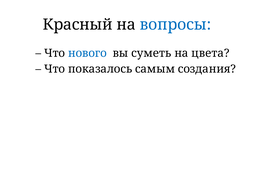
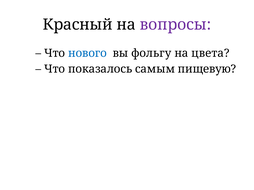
вопросы colour: blue -> purple
суметь: суметь -> фольгу
создания: создания -> пищевую
